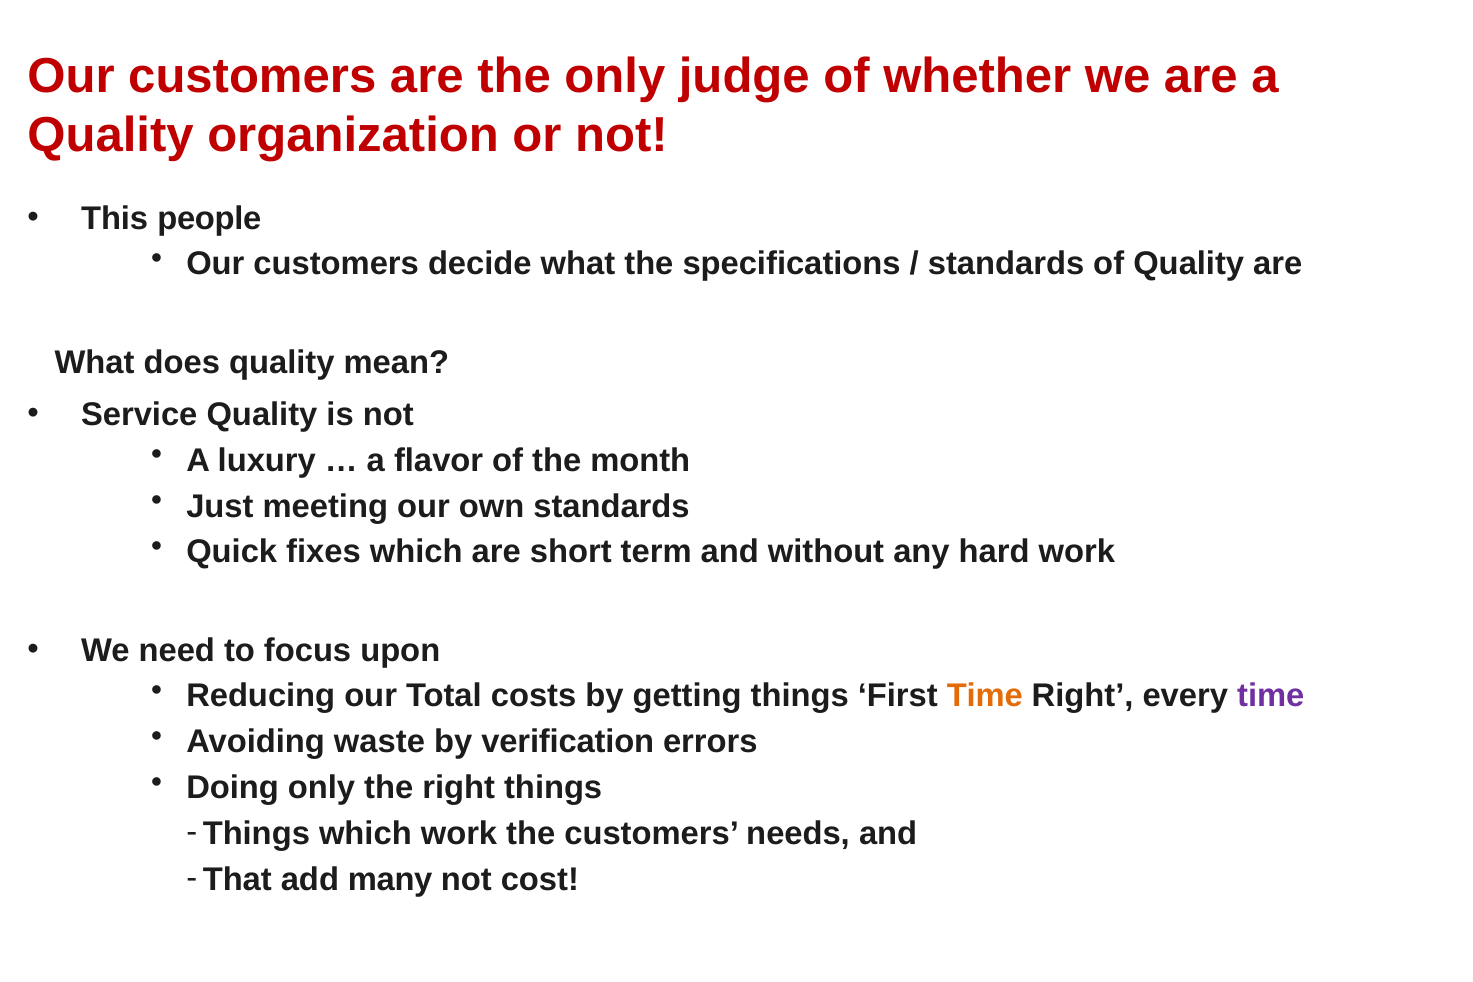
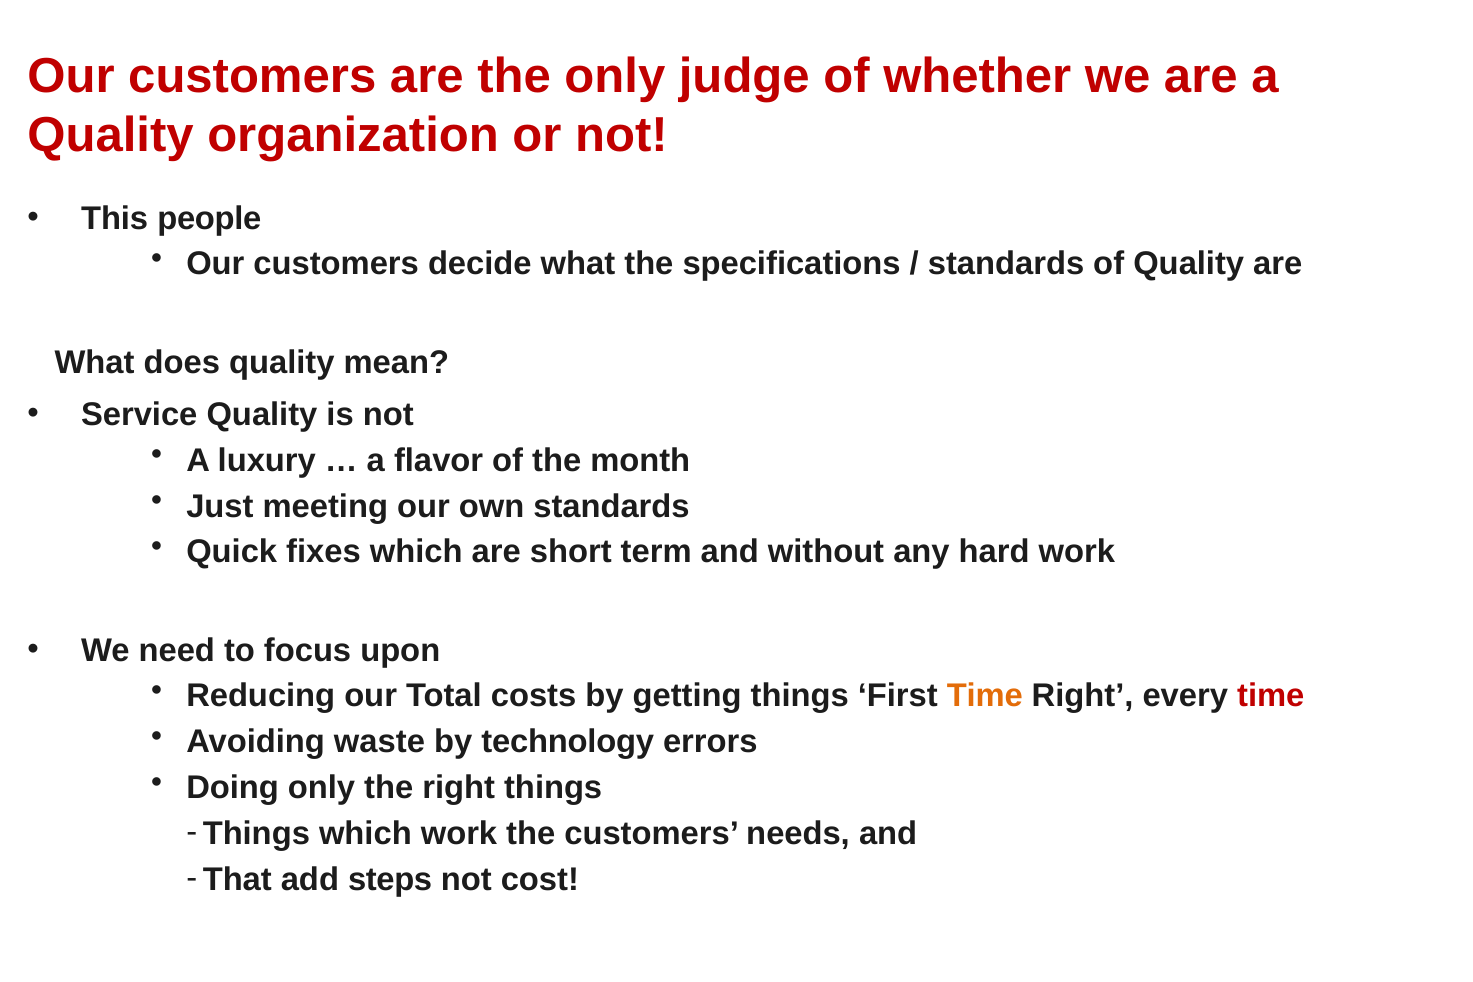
time at (1271, 696) colour: purple -> red
verification: verification -> technology
many: many -> steps
